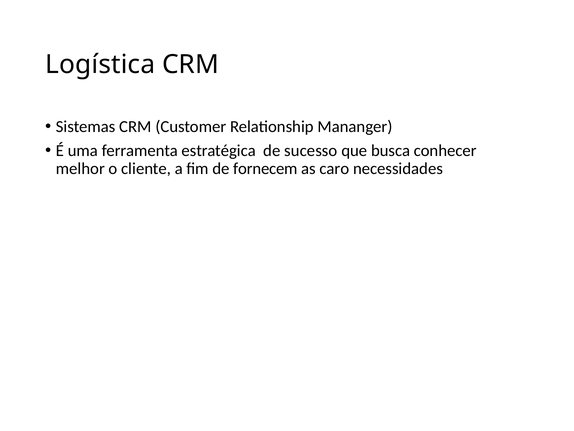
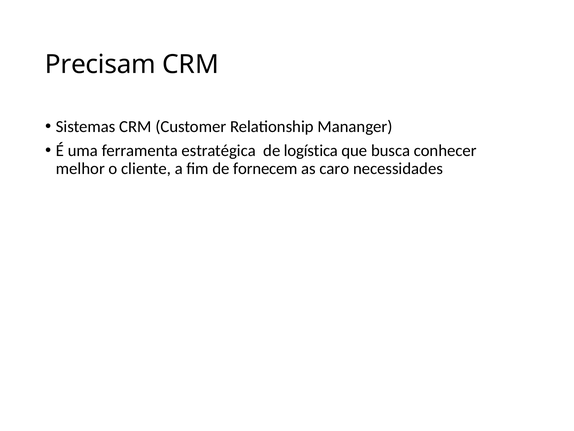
Logística: Logística -> Precisam
sucesso: sucesso -> logística
